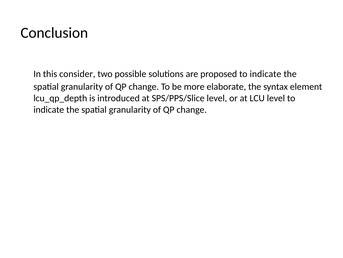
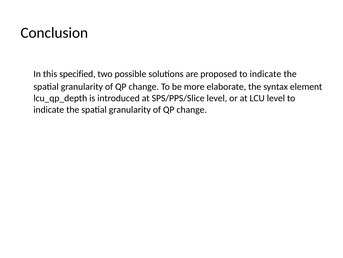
consider: consider -> specified
